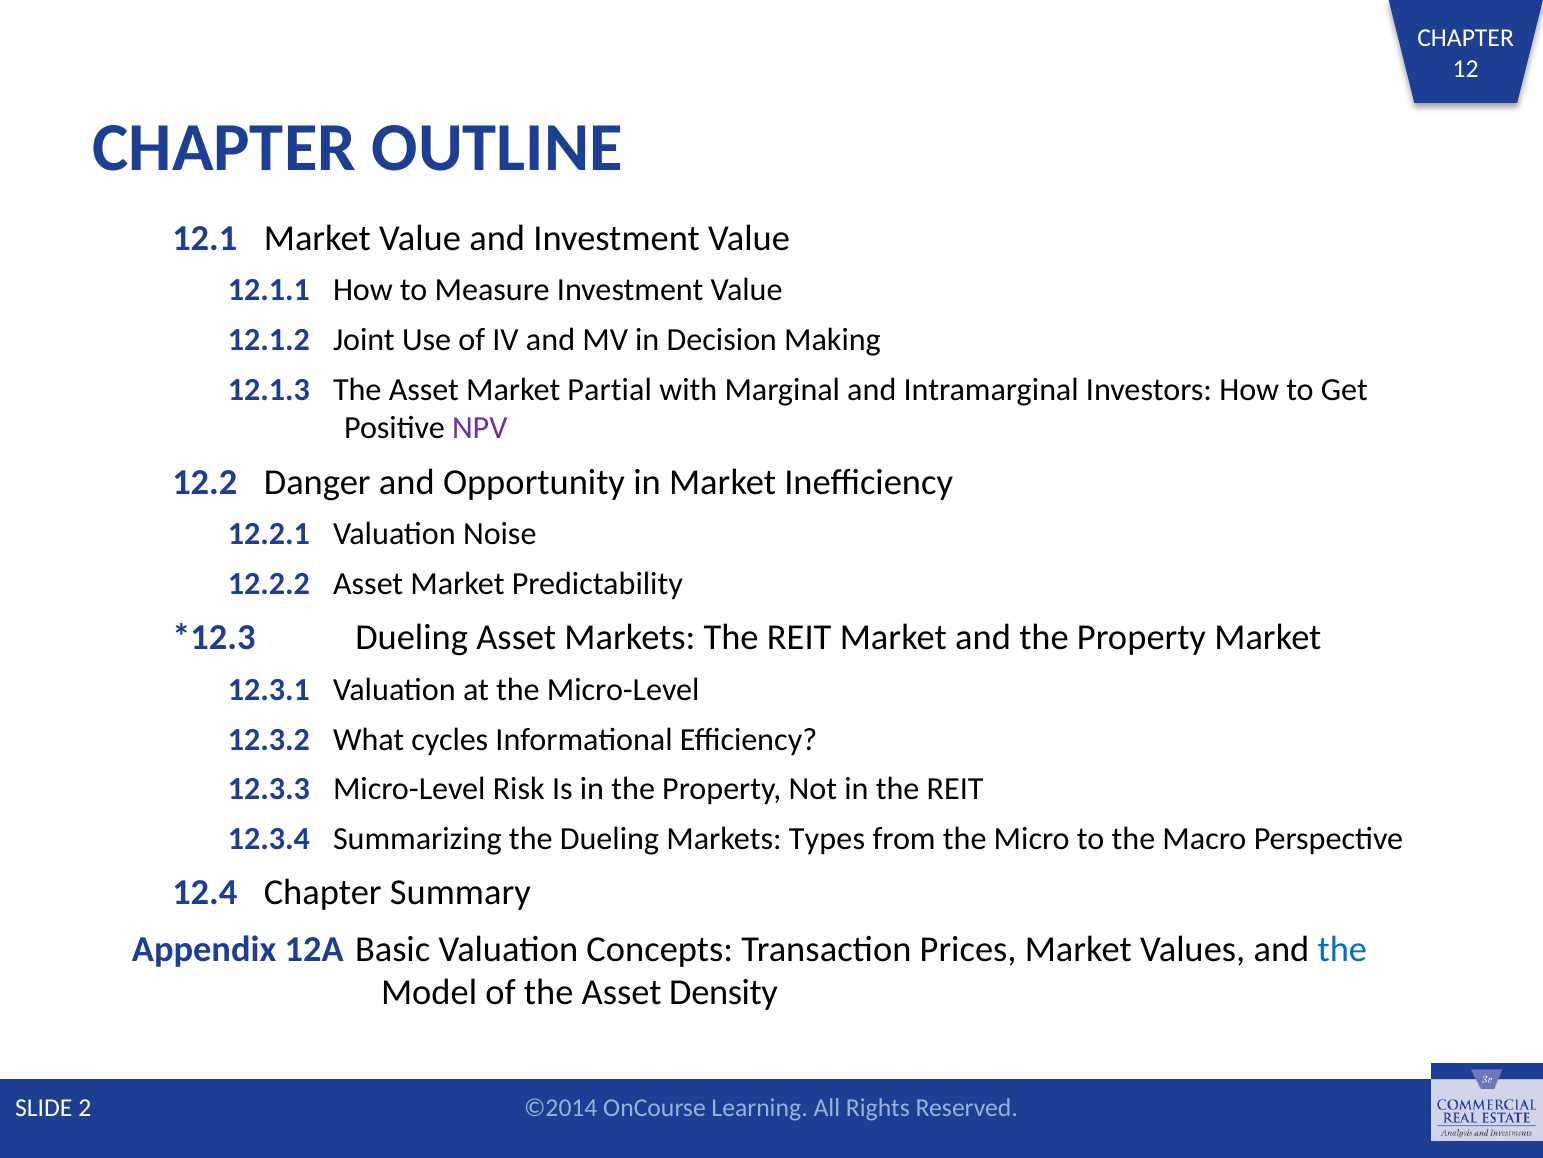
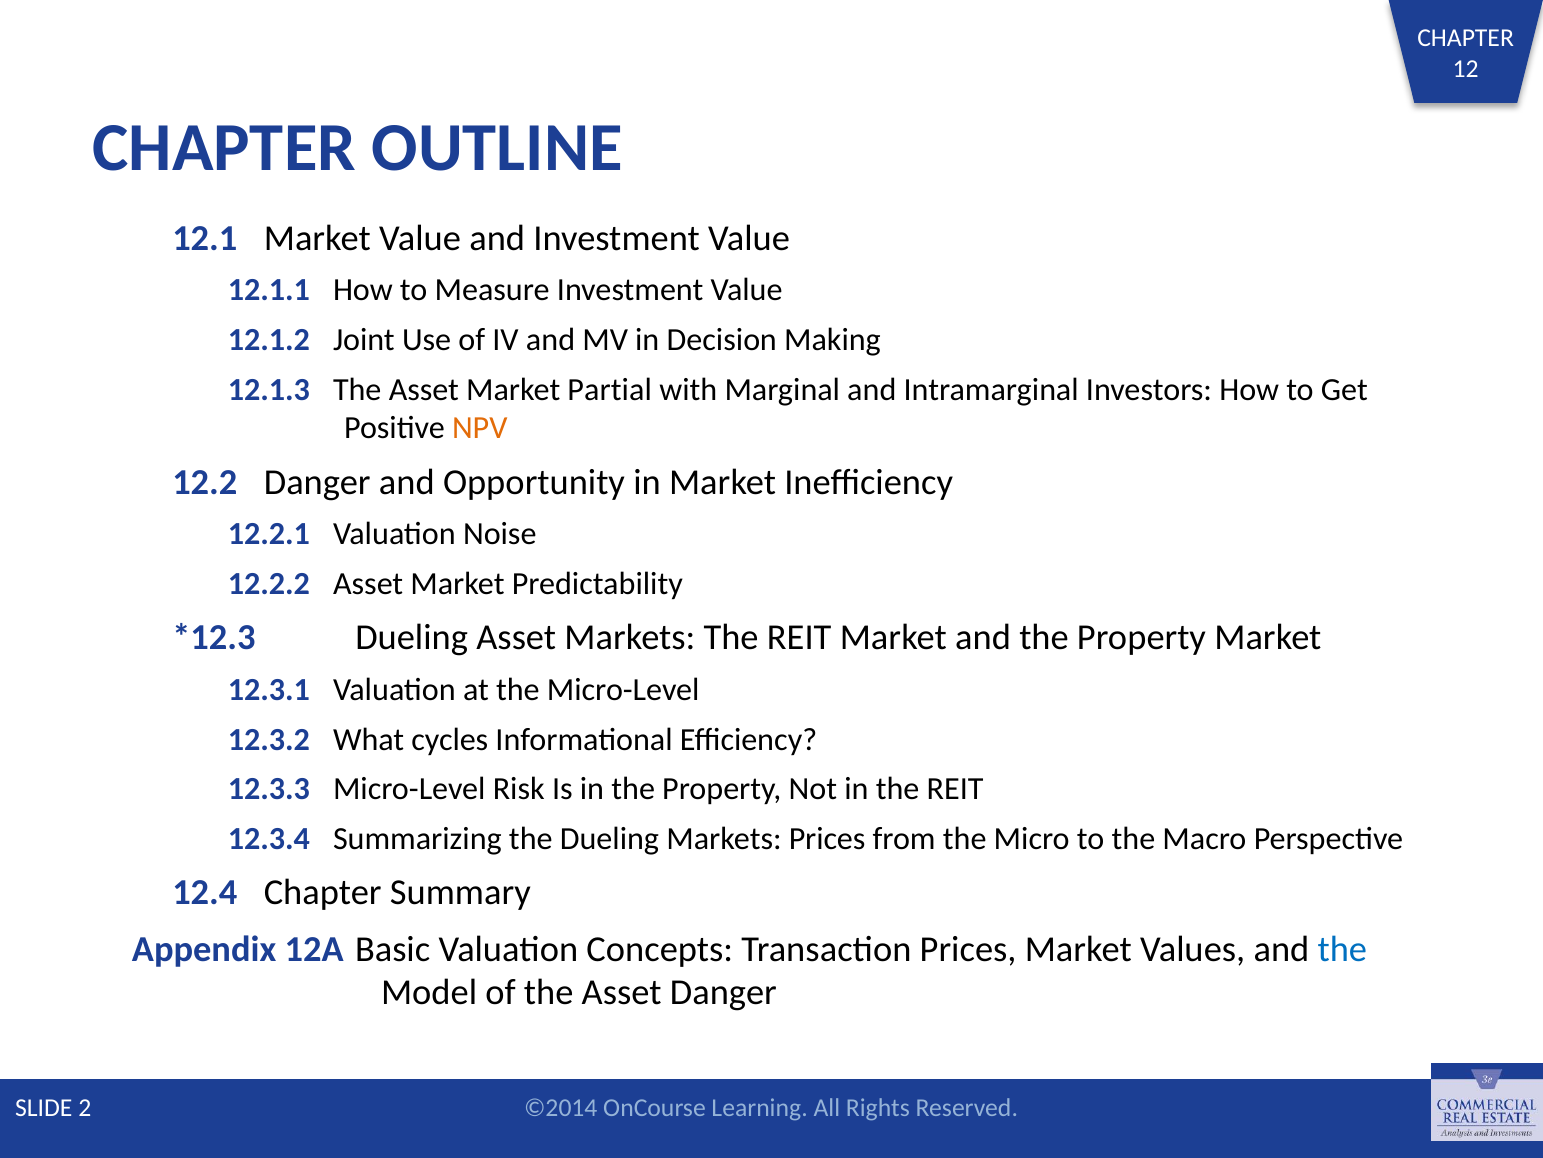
NPV colour: purple -> orange
Markets Types: Types -> Prices
Asset Density: Density -> Danger
